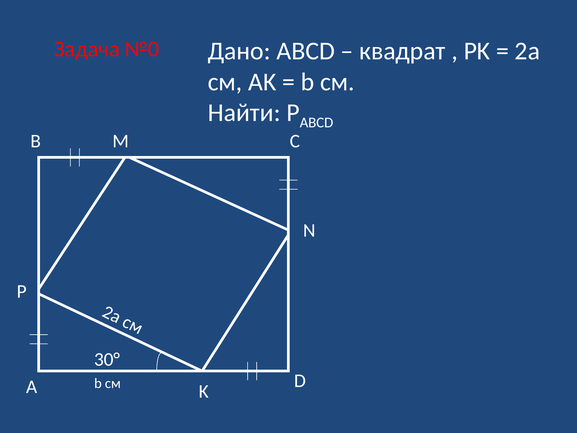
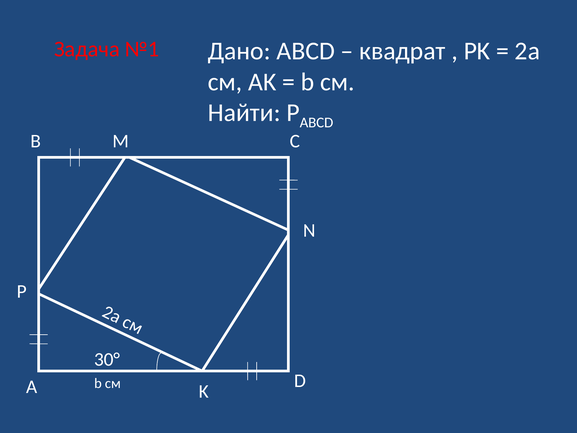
№0: №0 -> №1
